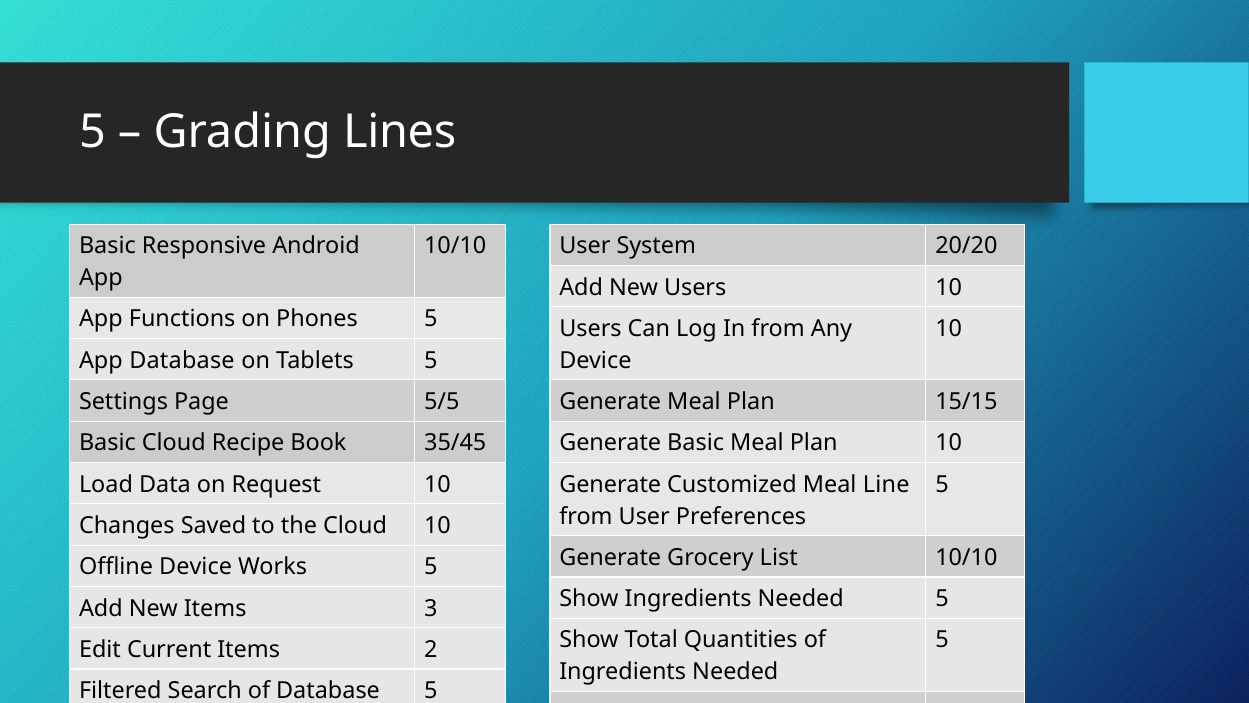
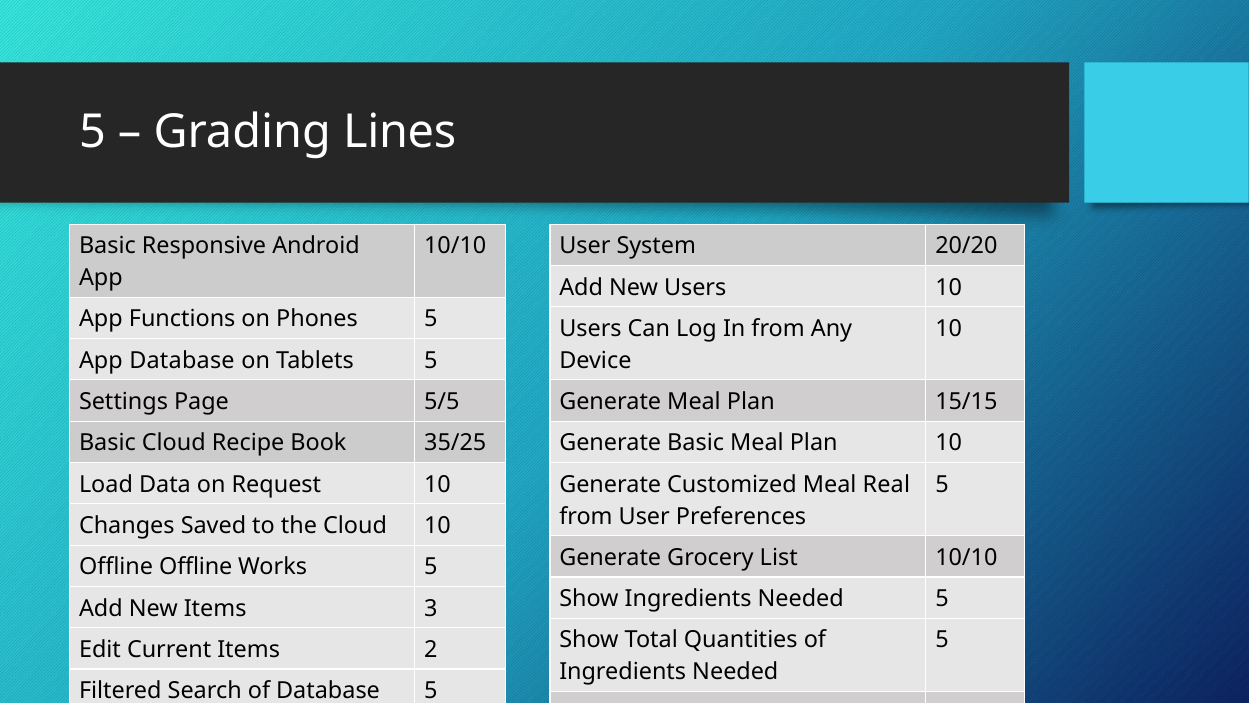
35/45: 35/45 -> 35/25
Line: Line -> Real
Offline Device: Device -> Offline
